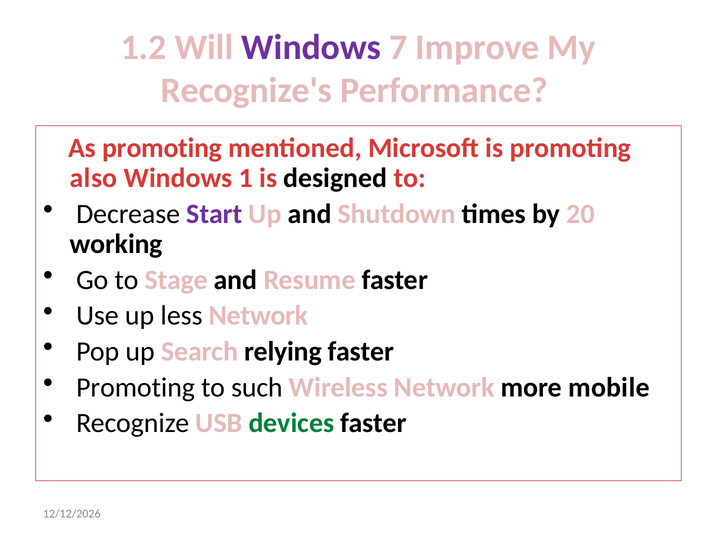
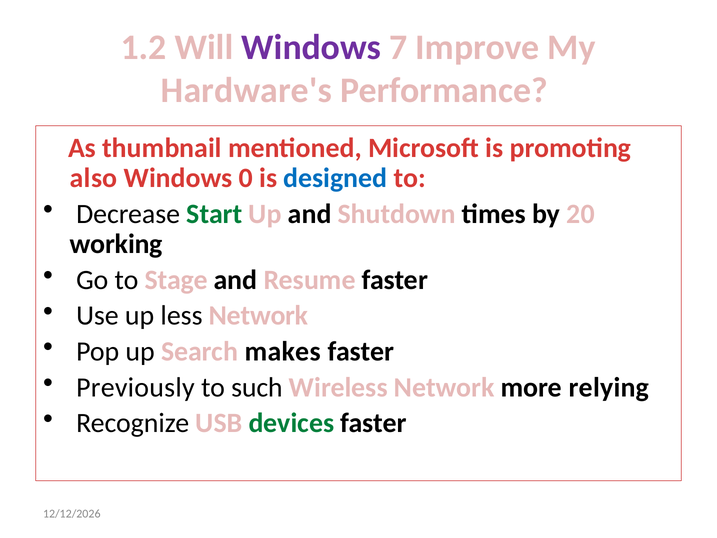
Recognize's: Recognize's -> Hardware's
As promoting: promoting -> thumbnail
1: 1 -> 0
designed colour: black -> blue
Start colour: purple -> green
relying: relying -> makes
Promoting at (136, 387): Promoting -> Previously
mobile: mobile -> relying
